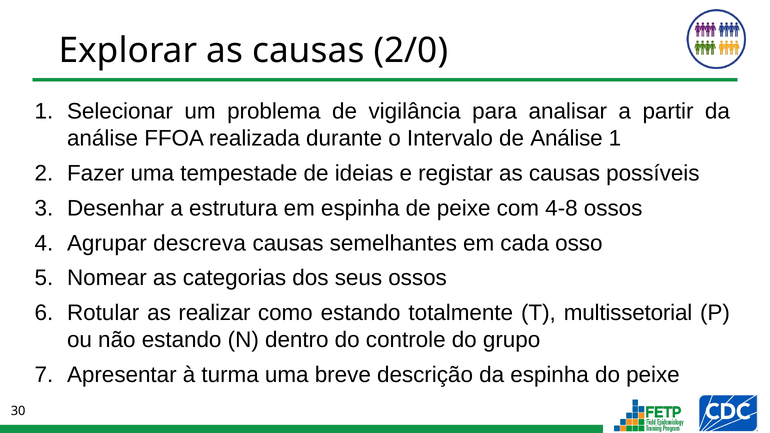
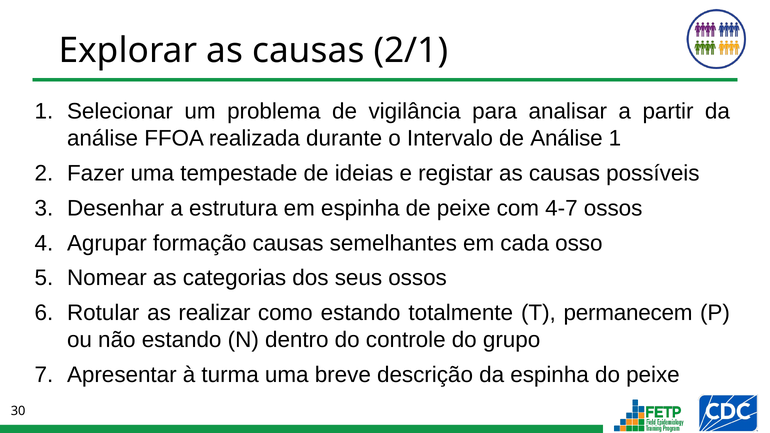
2/0: 2/0 -> 2/1
4-8: 4-8 -> 4-7
descreva: descreva -> formação
multissetorial: multissetorial -> permanecem
